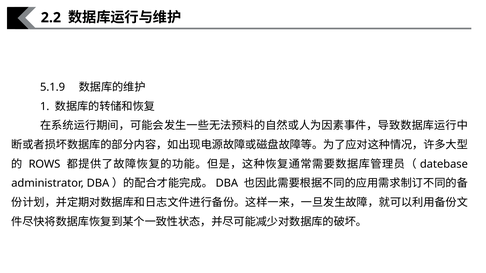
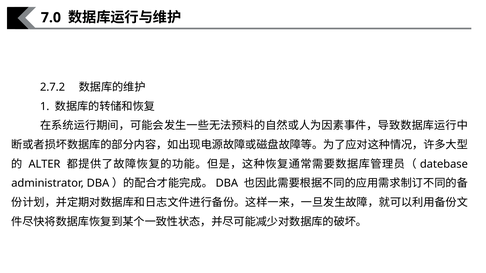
2.2: 2.2 -> 7.0
5.1.9: 5.1.9 -> 2.7.2
ROWS: ROWS -> ALTER
